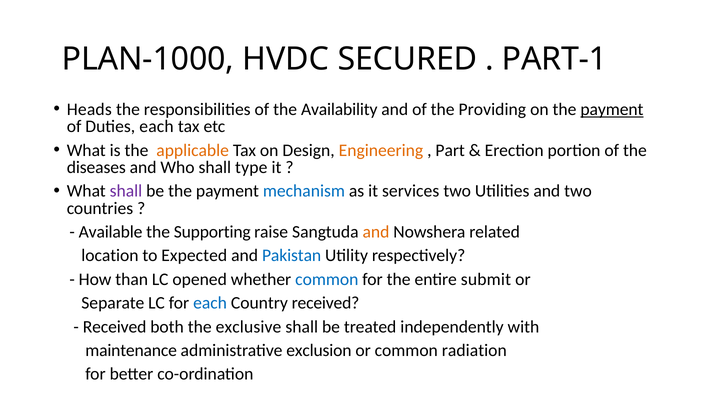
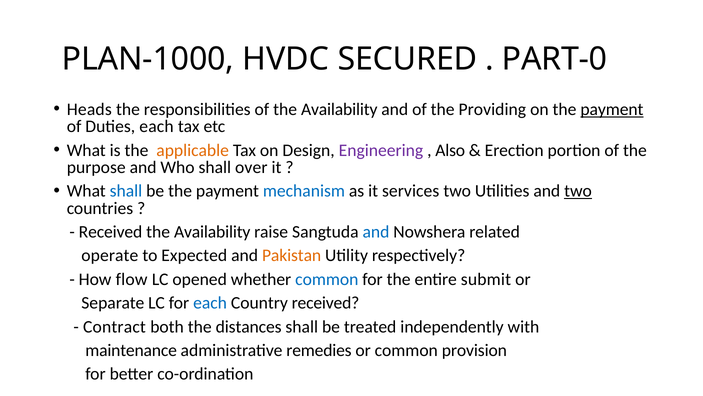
PART-1: PART-1 -> PART-0
Engineering colour: orange -> purple
Part: Part -> Also
diseases: diseases -> purpose
type: type -> over
shall at (126, 191) colour: purple -> blue
two at (578, 191) underline: none -> present
Available at (111, 232): Available -> Received
Supporting at (212, 232): Supporting -> Availability
and at (376, 232) colour: orange -> blue
location: location -> operate
Pakistan colour: blue -> orange
than: than -> flow
Received at (115, 326): Received -> Contract
exclusive: exclusive -> distances
exclusion: exclusion -> remedies
radiation: radiation -> provision
